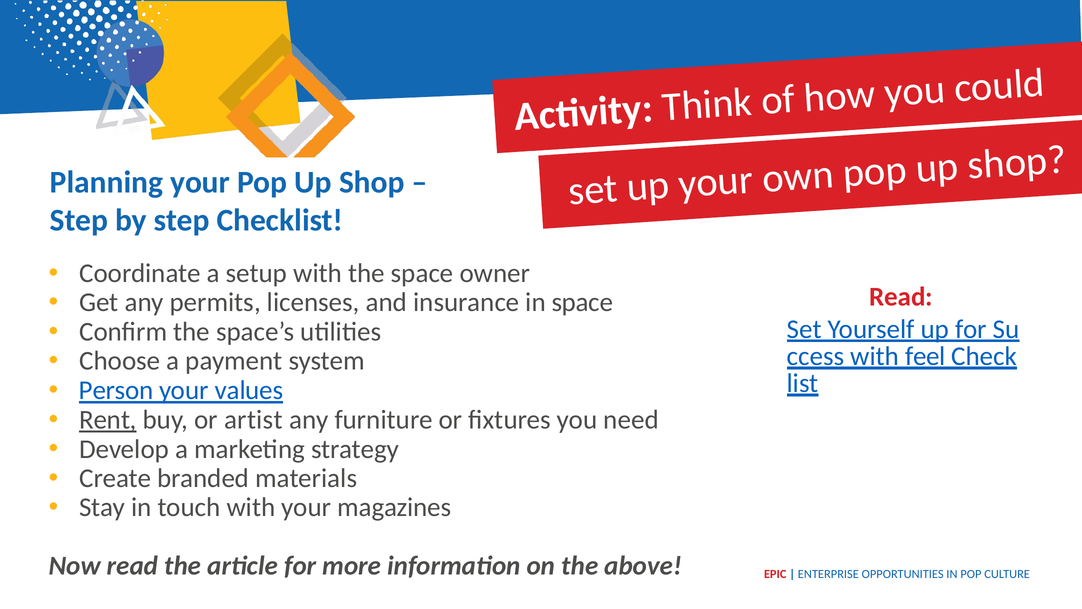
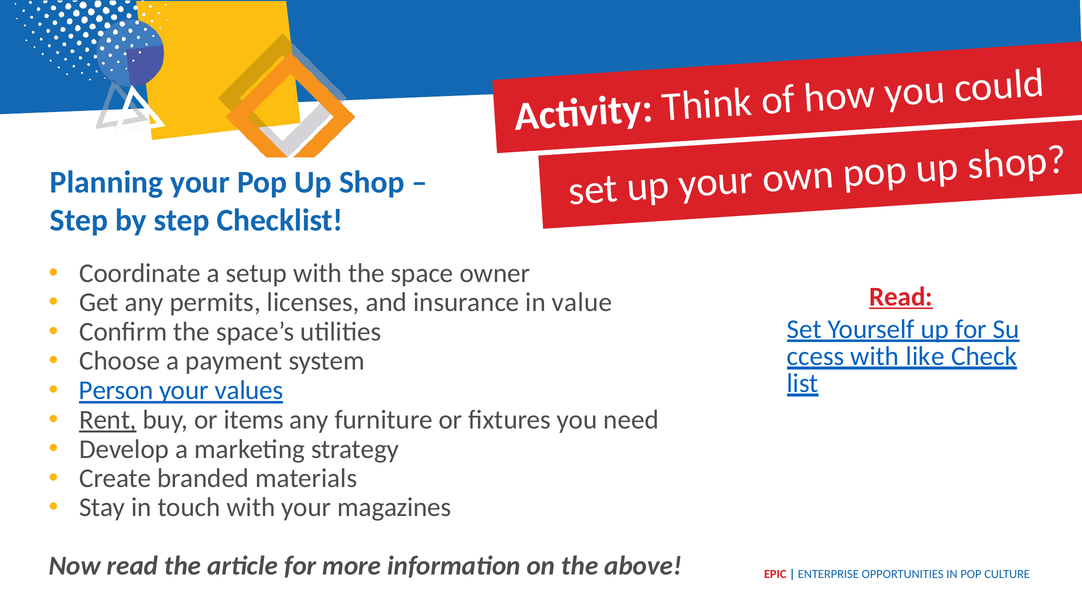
Read at (901, 297) underline: none -> present
in space: space -> value
feel: feel -> like
artist: artist -> items
